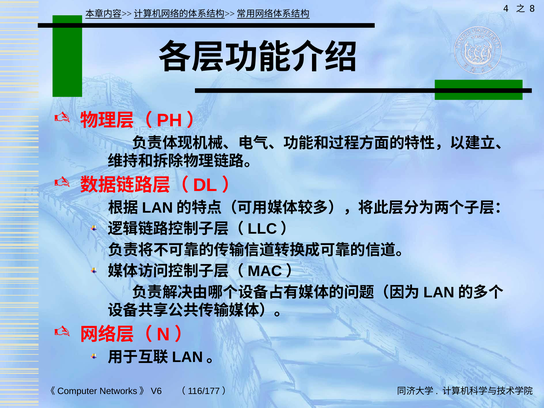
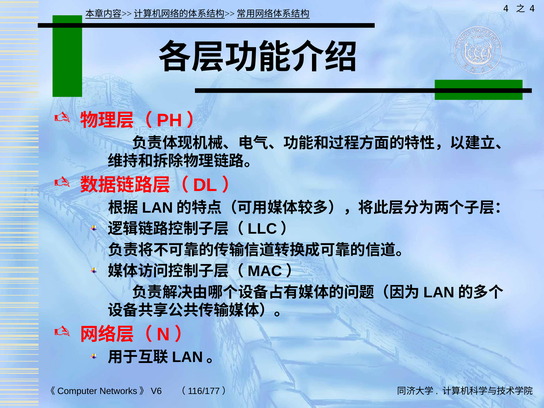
8 at (532, 9): 8 -> 4
